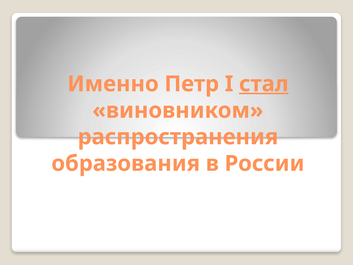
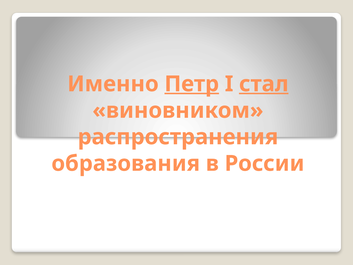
Петр underline: none -> present
